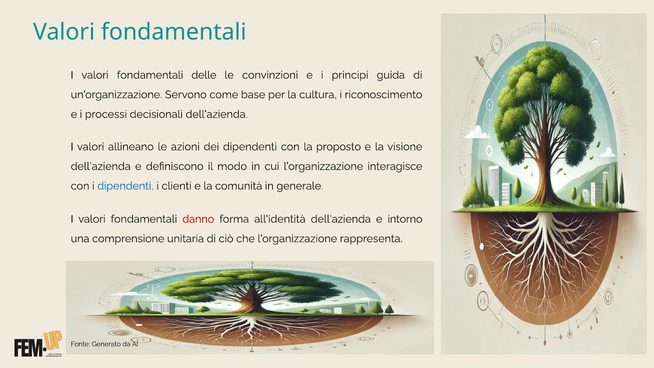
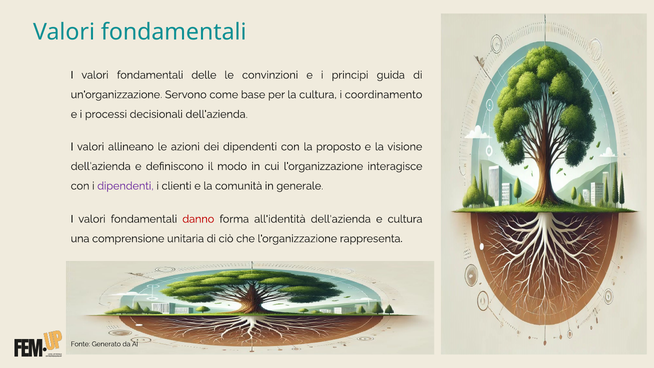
riconoscimento: riconoscimento -> coordinamento
dipendenti at (125, 186) colour: blue -> purple
e intorno: intorno -> cultura
